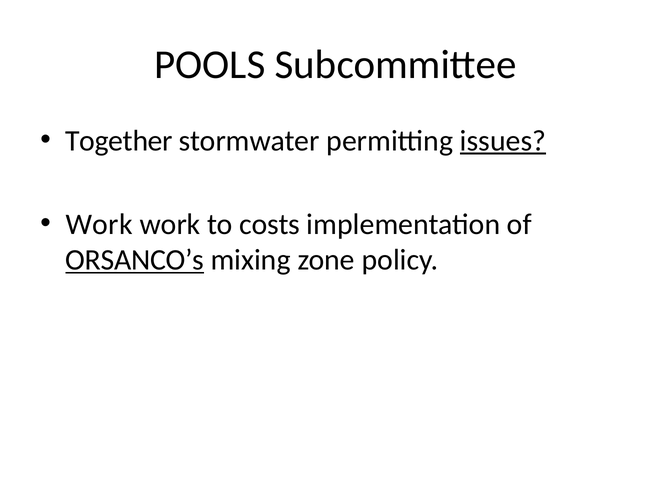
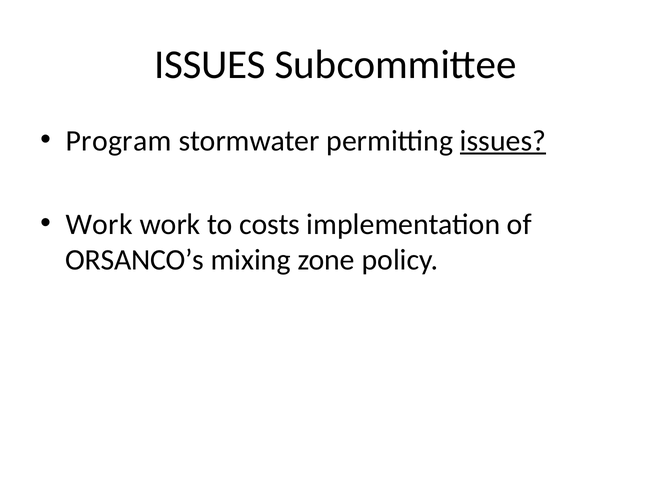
POOLS at (210, 65): POOLS -> ISSUES
Together: Together -> Program
ORSANCO’s underline: present -> none
